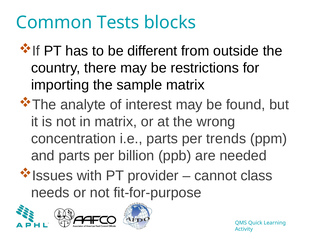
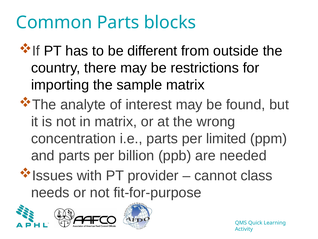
Common Tests: Tests -> Parts
trends: trends -> limited
